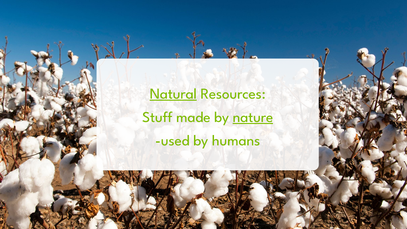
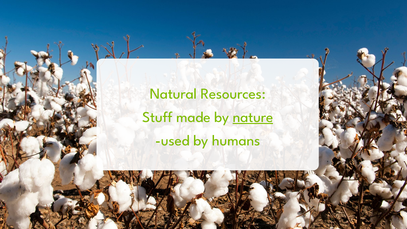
Natural underline: present -> none
